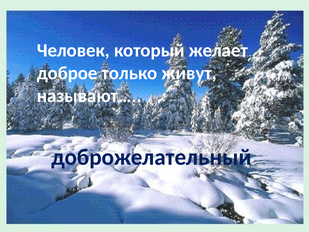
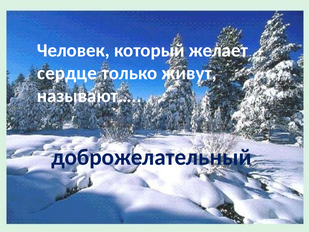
доброе: доброе -> сердце
